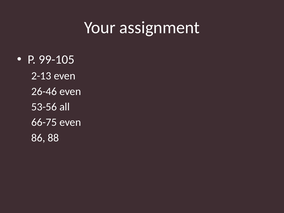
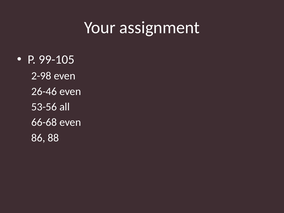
2-13: 2-13 -> 2-98
66-75: 66-75 -> 66-68
